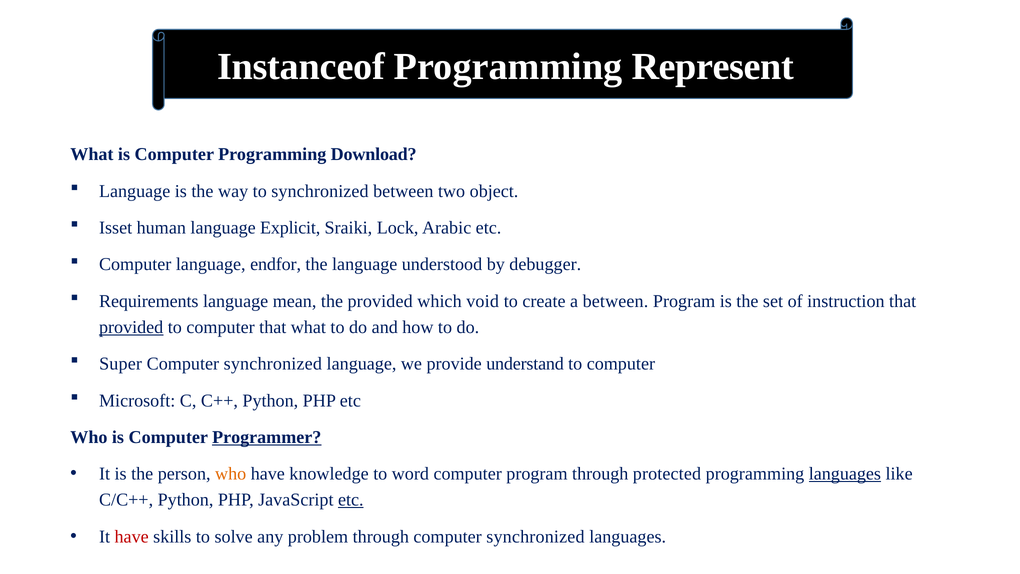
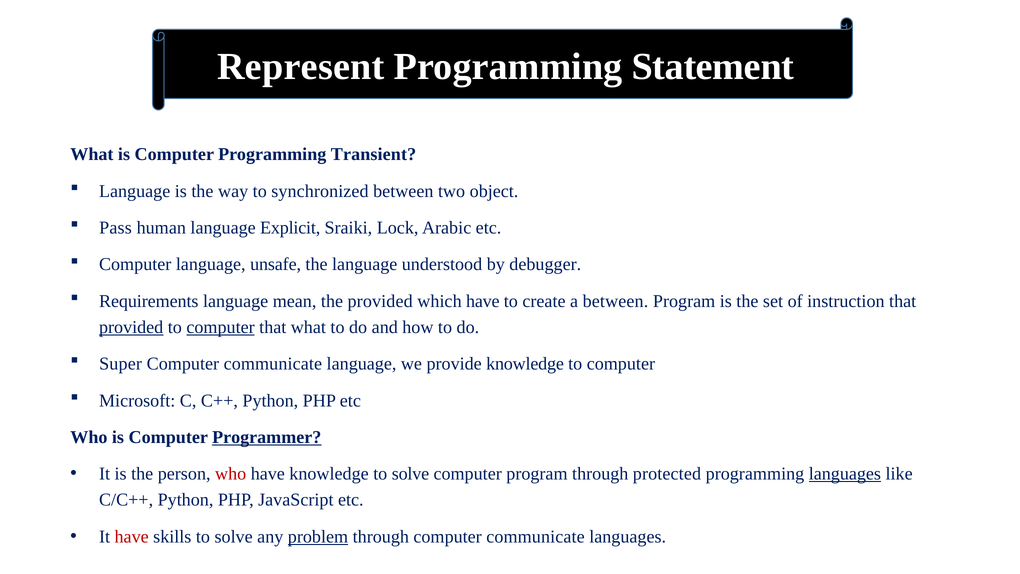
Instanceof: Instanceof -> Represent
Represent: Represent -> Statement
Download: Download -> Transient
Isset: Isset -> Pass
endfor: endfor -> unsafe
which void: void -> have
computer at (221, 327) underline: none -> present
synchronized at (273, 364): synchronized -> communicate
provide understand: understand -> knowledge
who at (231, 474) colour: orange -> red
knowledge to word: word -> solve
etc at (351, 500) underline: present -> none
problem underline: none -> present
through computer synchronized: synchronized -> communicate
